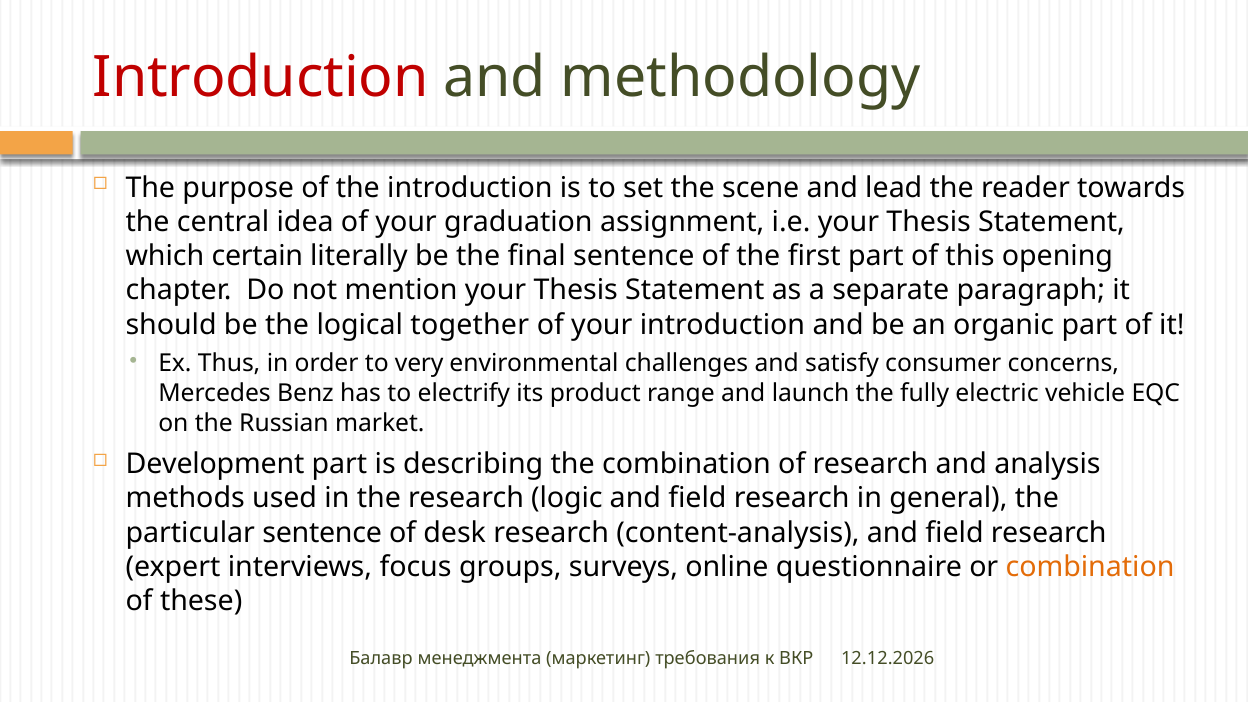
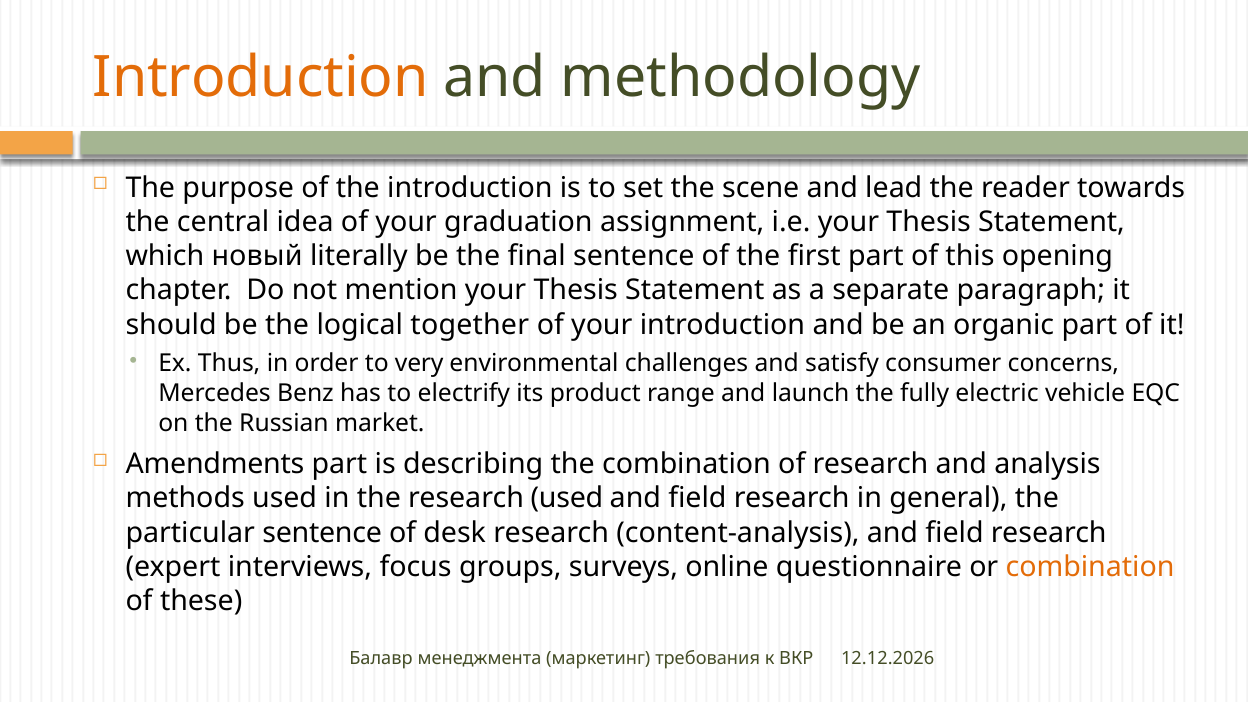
Introduction at (261, 78) colour: red -> orange
certain: certain -> новый
Development: Development -> Amendments
research logic: logic -> used
